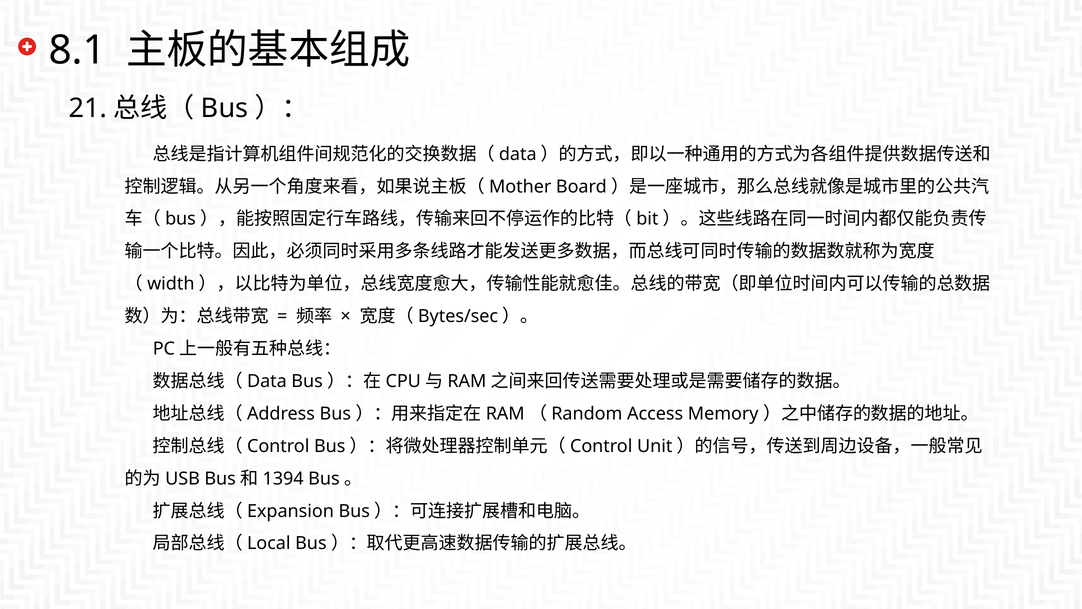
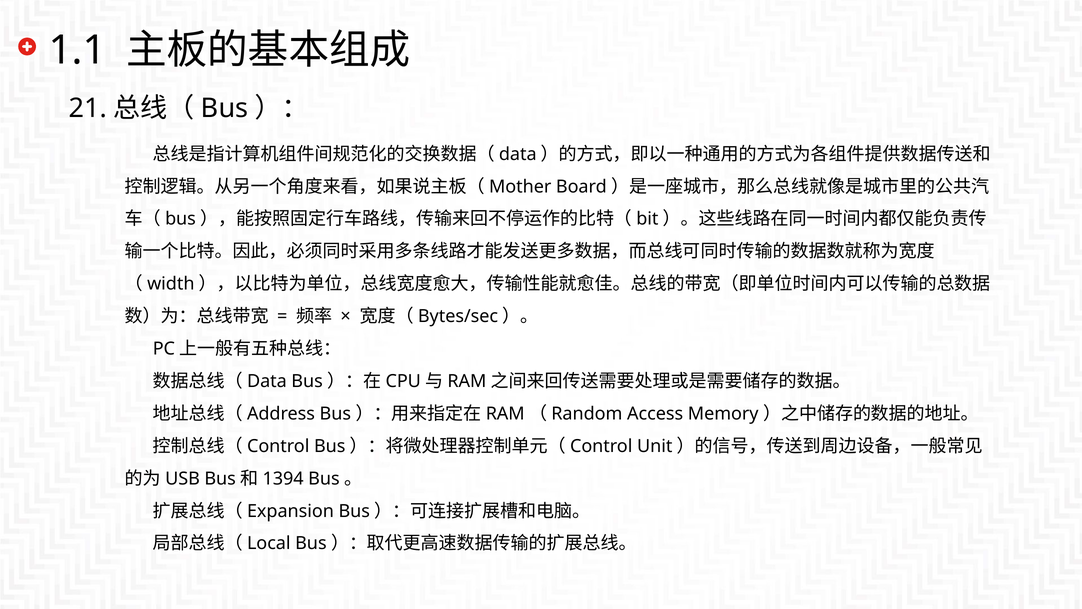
8.1: 8.1 -> 1.1
